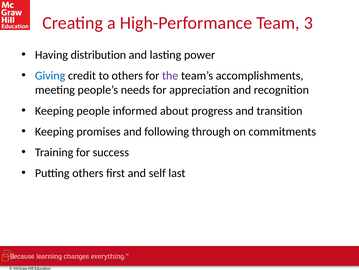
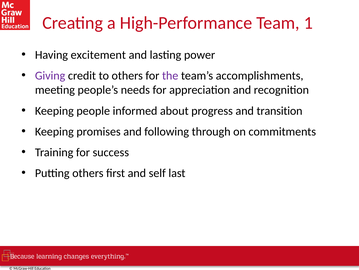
3: 3 -> 1
distribution: distribution -> excitement
Giving colour: blue -> purple
